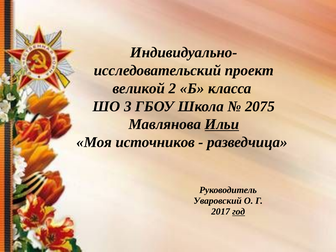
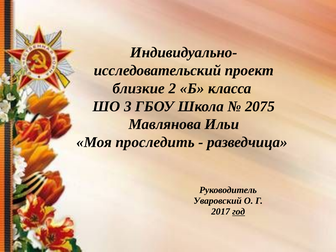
великой: великой -> близкие
Ильи underline: present -> none
источников: источников -> проследить
